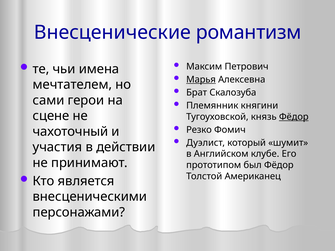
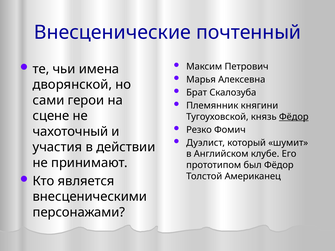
романтизм: романтизм -> почтенный
Марья underline: present -> none
мечтателем: мечтателем -> дворянской
